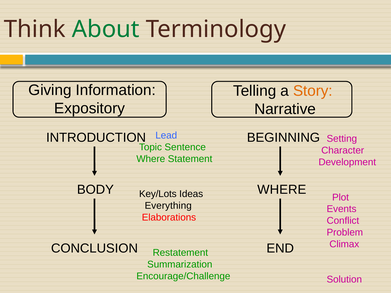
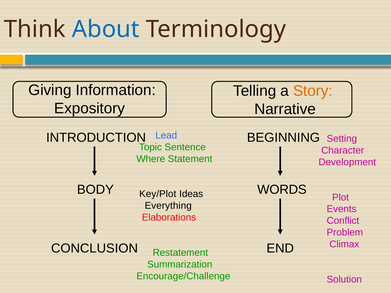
About colour: green -> blue
WHERE at (282, 190): WHERE -> WORDS
Key/Lots: Key/Lots -> Key/Plot
